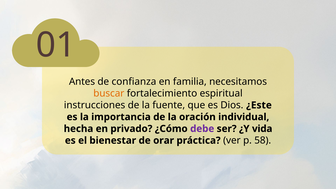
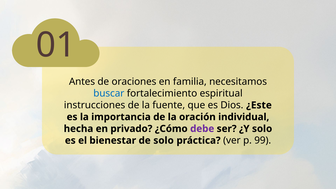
confianza: confianza -> oraciones
buscar colour: orange -> blue
¿Y vida: vida -> solo
de orar: orar -> solo
58: 58 -> 99
